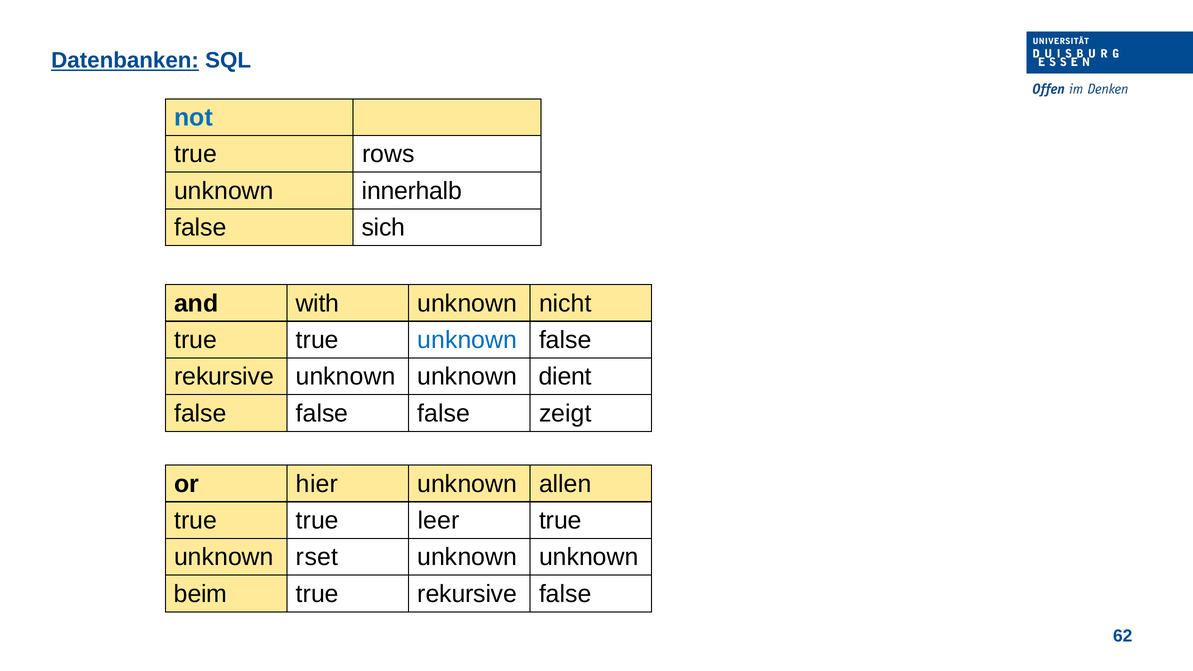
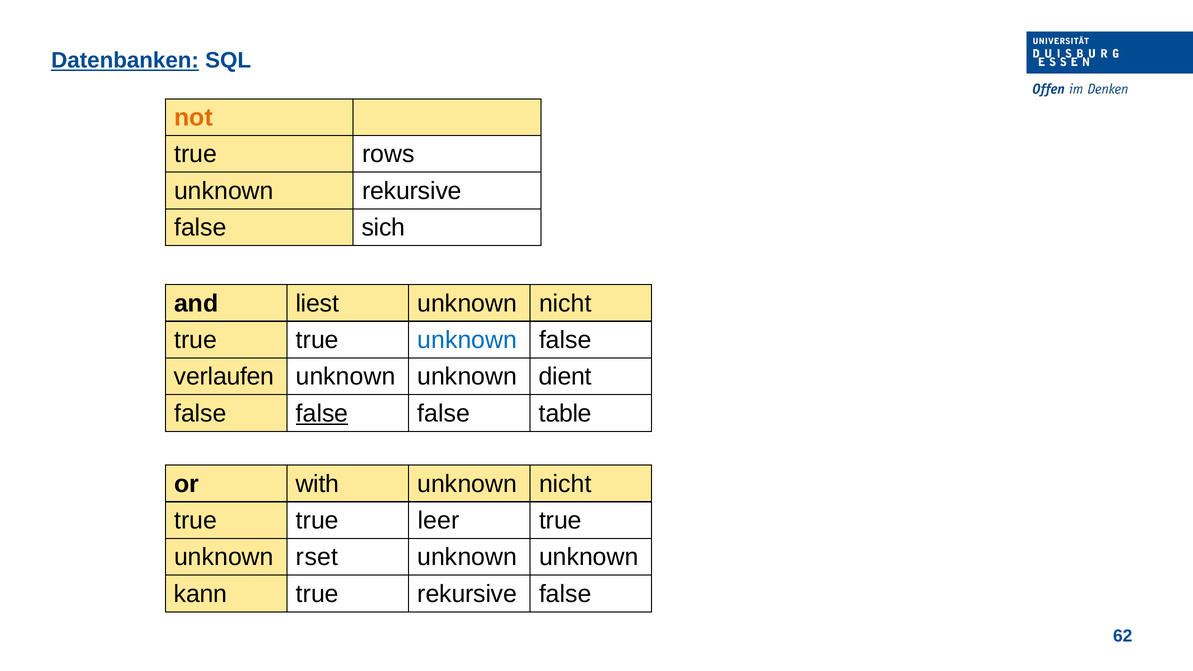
not colour: blue -> orange
unknown innerhalb: innerhalb -> rekursive
with: with -> liest
rekursive at (224, 377): rekursive -> verlaufen
false at (322, 413) underline: none -> present
zeigt: zeigt -> table
hier: hier -> with
allen at (565, 484): allen -> nicht
beim: beim -> kann
